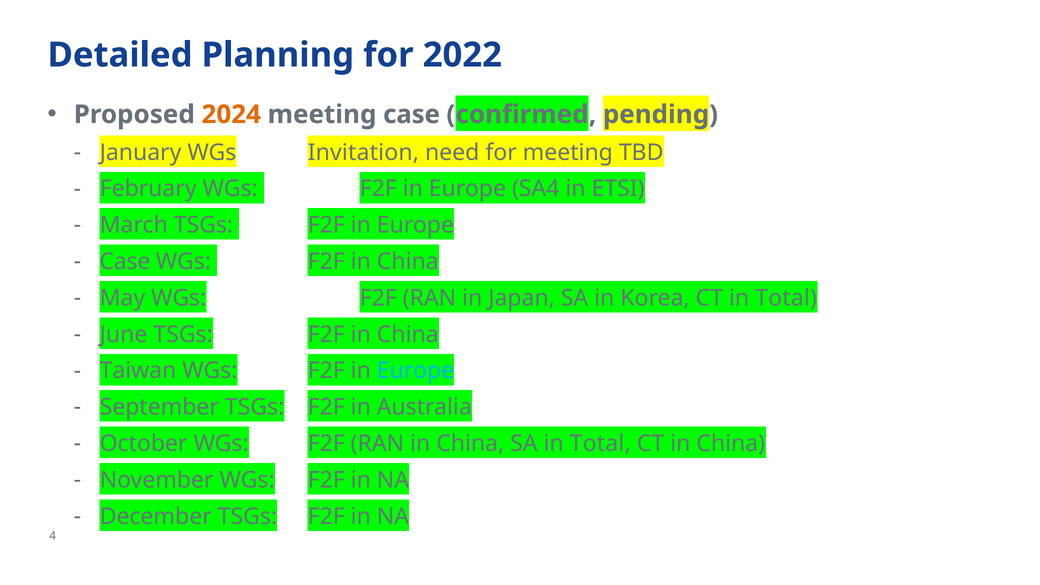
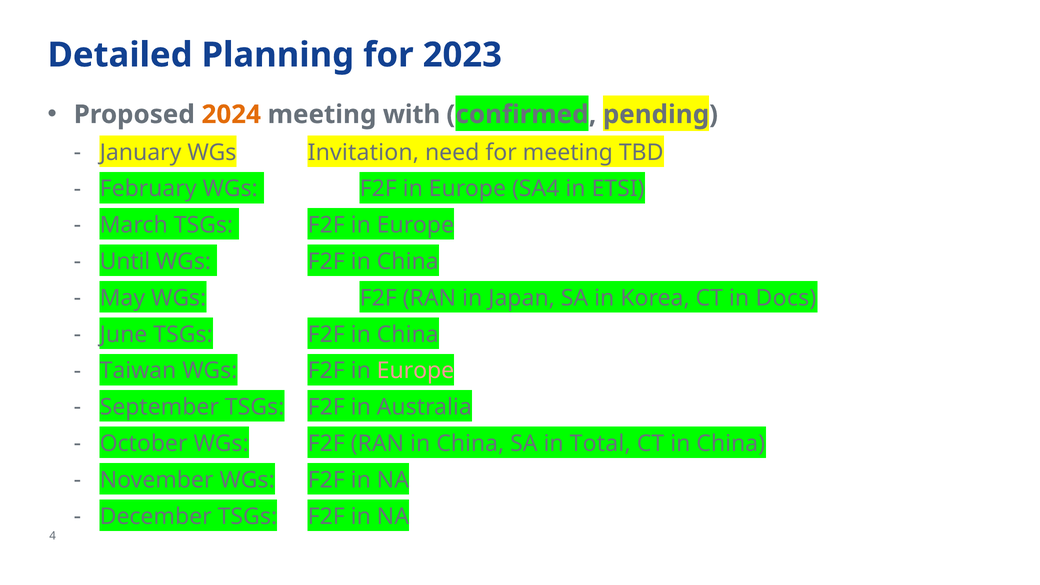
2022: 2022 -> 2023
meeting case: case -> with
Case at (125, 262): Case -> Until
CT in Total: Total -> Docs
Europe at (415, 371) colour: light blue -> pink
